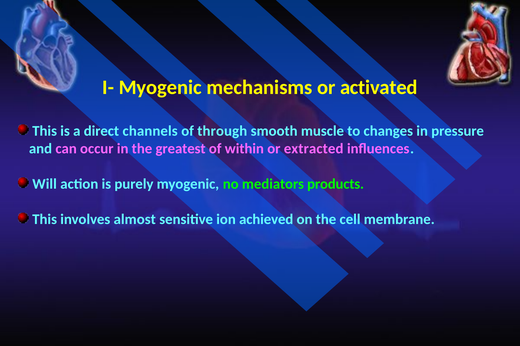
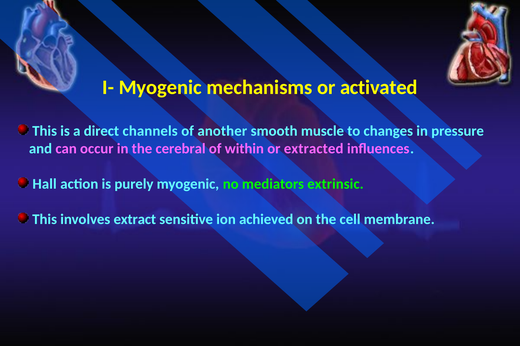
through: through -> another
greatest: greatest -> cerebral
Will: Will -> Hall
products: products -> extrinsic
almost: almost -> extract
